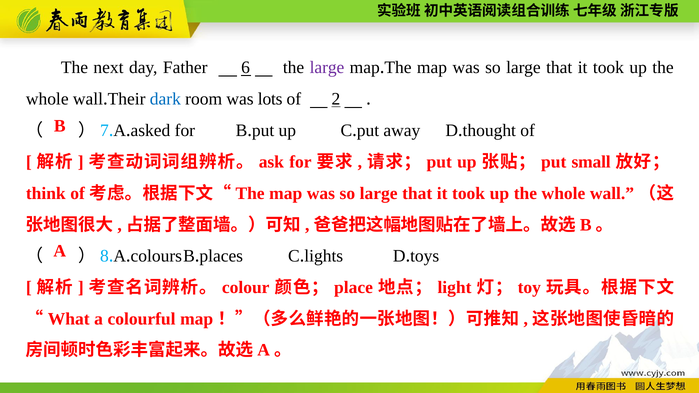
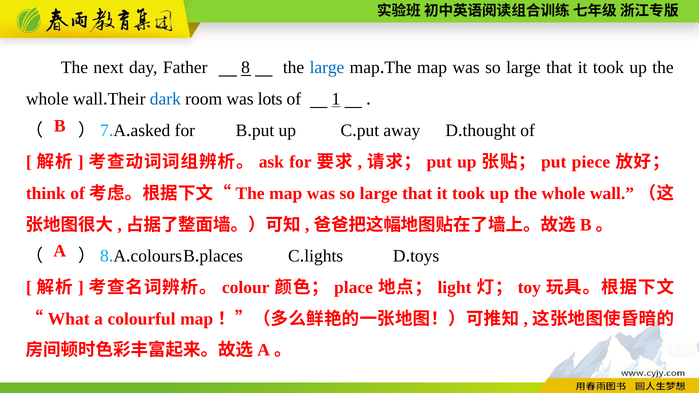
6: 6 -> 8
large at (327, 68) colour: purple -> blue
2: 2 -> 1
small: small -> piece
